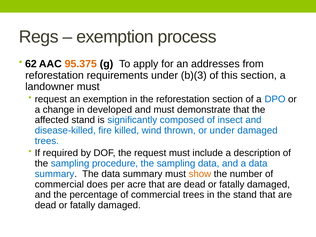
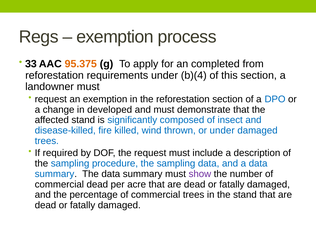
62: 62 -> 33
addresses: addresses -> completed
b)(3: b)(3 -> b)(4
show colour: orange -> purple
commercial does: does -> dead
